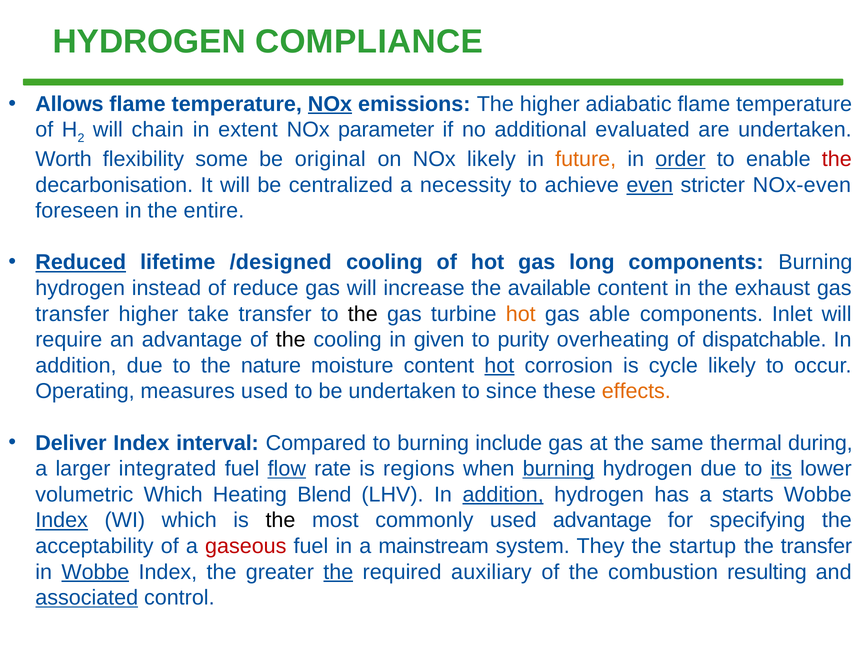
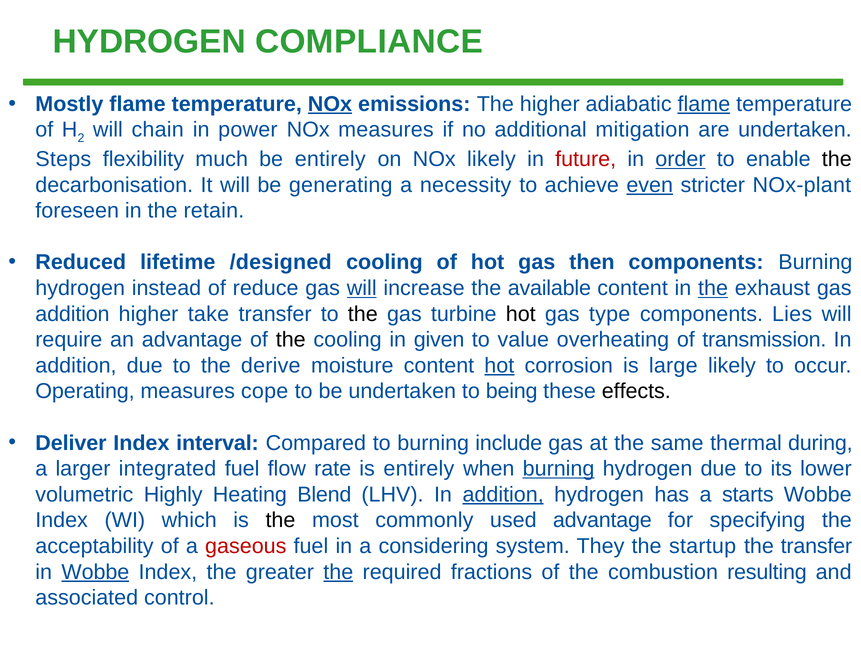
Allows: Allows -> Mostly
flame at (704, 104) underline: none -> present
extent: extent -> power
NOx parameter: parameter -> measures
evaluated: evaluated -> mitigation
Worth: Worth -> Steps
some: some -> much
be original: original -> entirely
future colour: orange -> red
the at (837, 159) colour: red -> black
centralized: centralized -> generating
NOx-even: NOx-even -> NOx-plant
entire: entire -> retain
Reduced underline: present -> none
long: long -> then
will at (362, 289) underline: none -> present
the at (713, 289) underline: none -> present
transfer at (72, 314): transfer -> addition
hot at (521, 314) colour: orange -> black
able: able -> type
Inlet: Inlet -> Lies
purity: purity -> value
dispatchable: dispatchable -> transmission
nature: nature -> derive
cycle: cycle -> large
measures used: used -> cope
since: since -> being
effects colour: orange -> black
flow underline: present -> none
is regions: regions -> entirely
its underline: present -> none
volumetric Which: Which -> Highly
Index at (62, 521) underline: present -> none
mainstream: mainstream -> considering
auxiliary: auxiliary -> fractions
associated underline: present -> none
